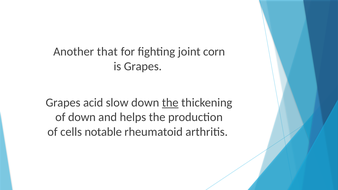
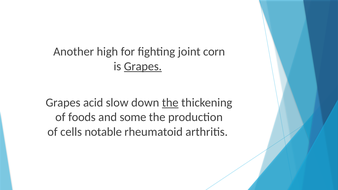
that: that -> high
Grapes at (143, 66) underline: none -> present
of down: down -> foods
helps: helps -> some
